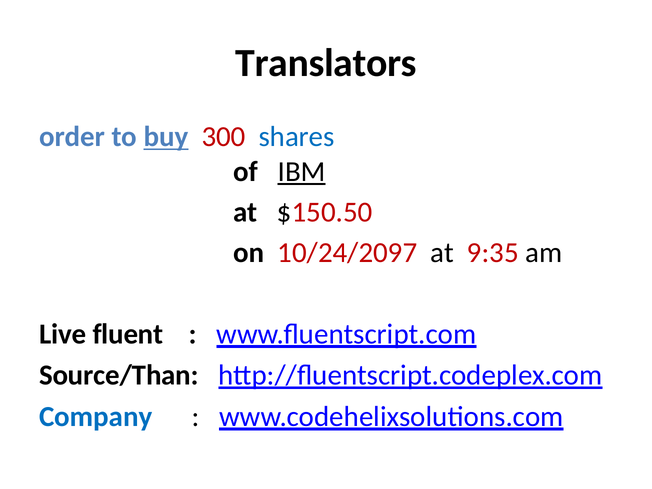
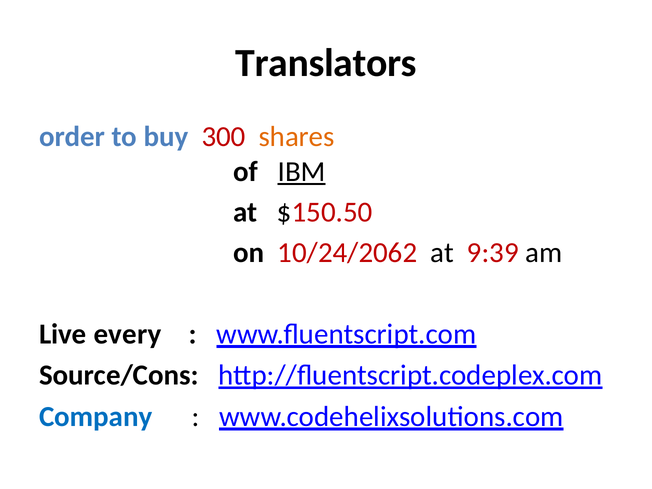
buy underline: present -> none
shares colour: blue -> orange
10/24/2097: 10/24/2097 -> 10/24/2062
9:35: 9:35 -> 9:39
fluent: fluent -> every
Source/Than: Source/Than -> Source/Cons
